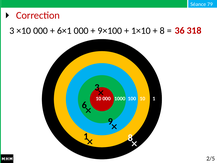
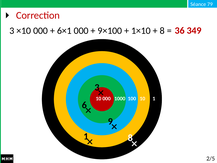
318: 318 -> 349
